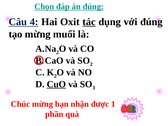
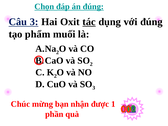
Câu 4: 4 -> 3
tạo mừng: mừng -> phẩm
CuO underline: present -> none
